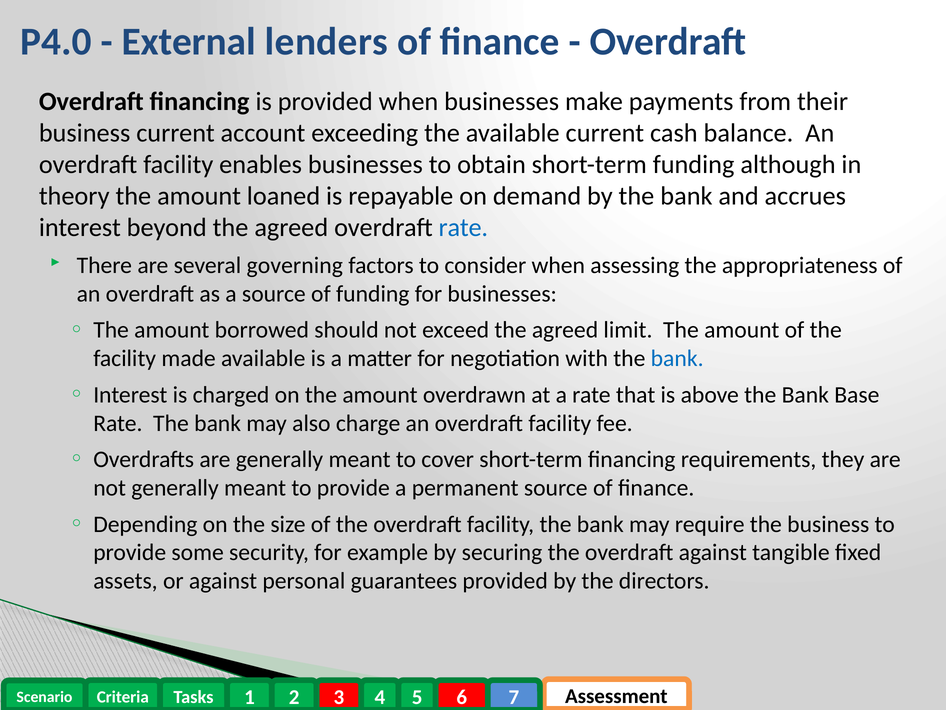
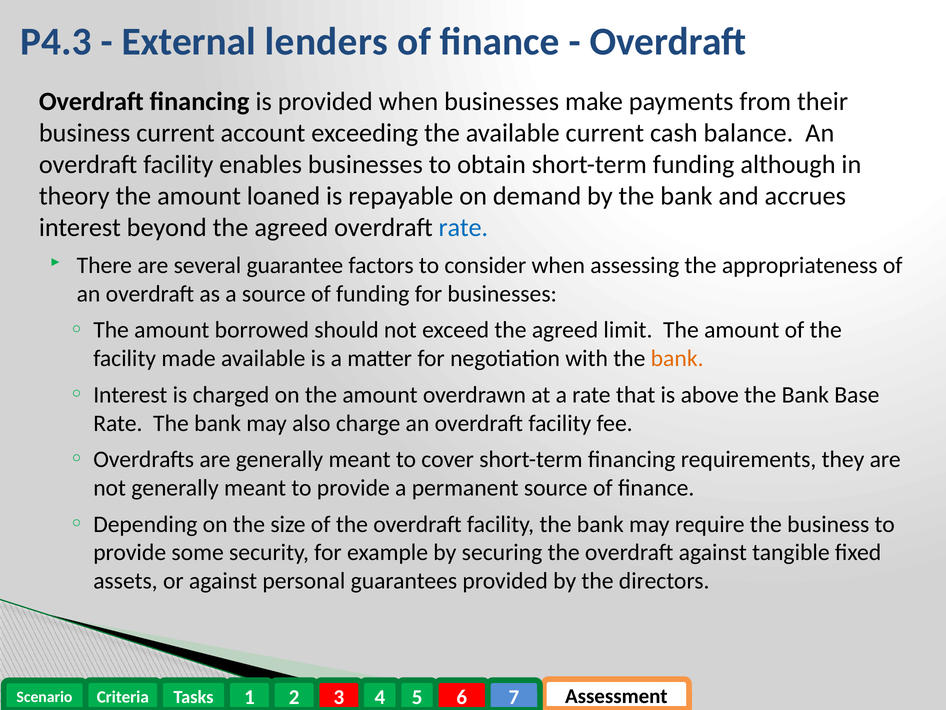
P4.0: P4.0 -> P4.3
governing: governing -> guarantee
bank at (677, 358) colour: blue -> orange
